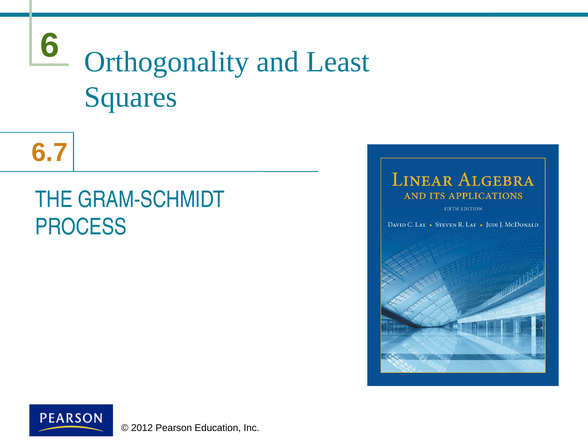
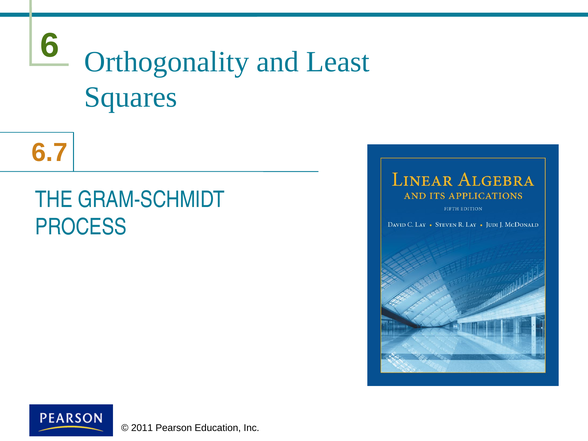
2012: 2012 -> 2011
